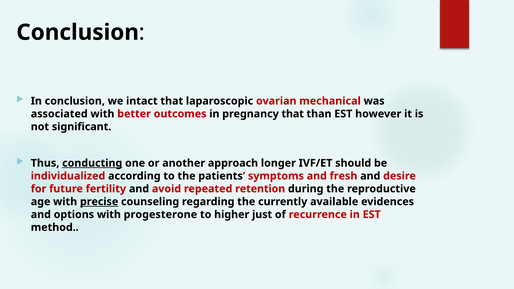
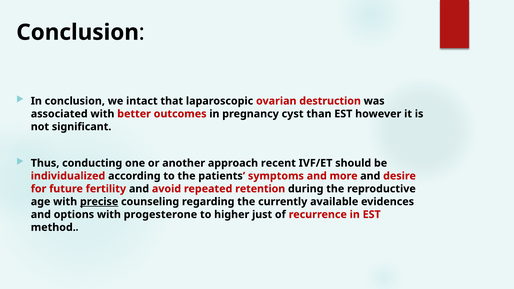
mechanical: mechanical -> destruction
pregnancy that: that -> cyst
conducting underline: present -> none
longer: longer -> recent
fresh: fresh -> more
